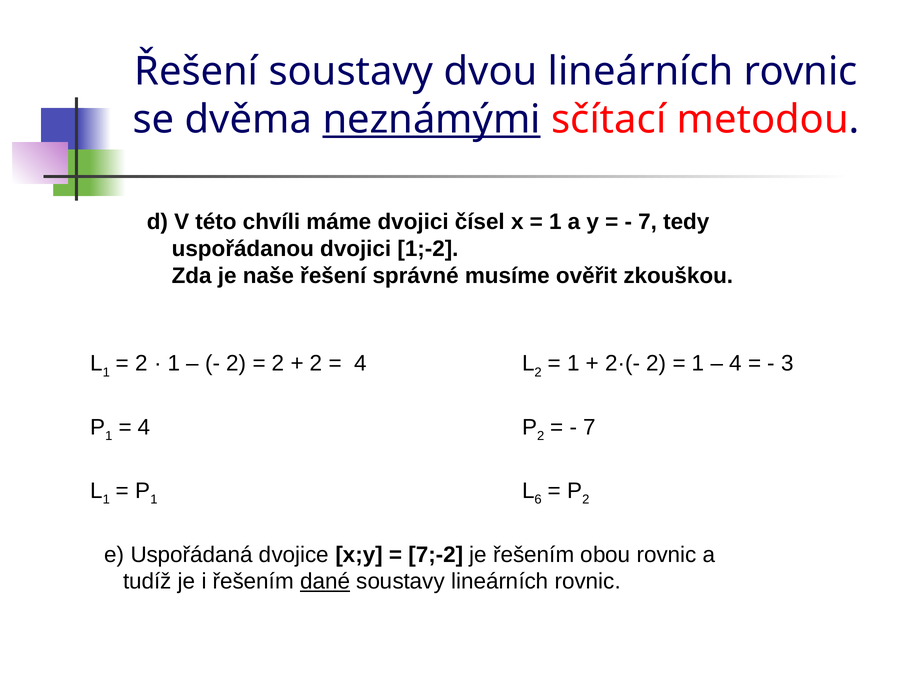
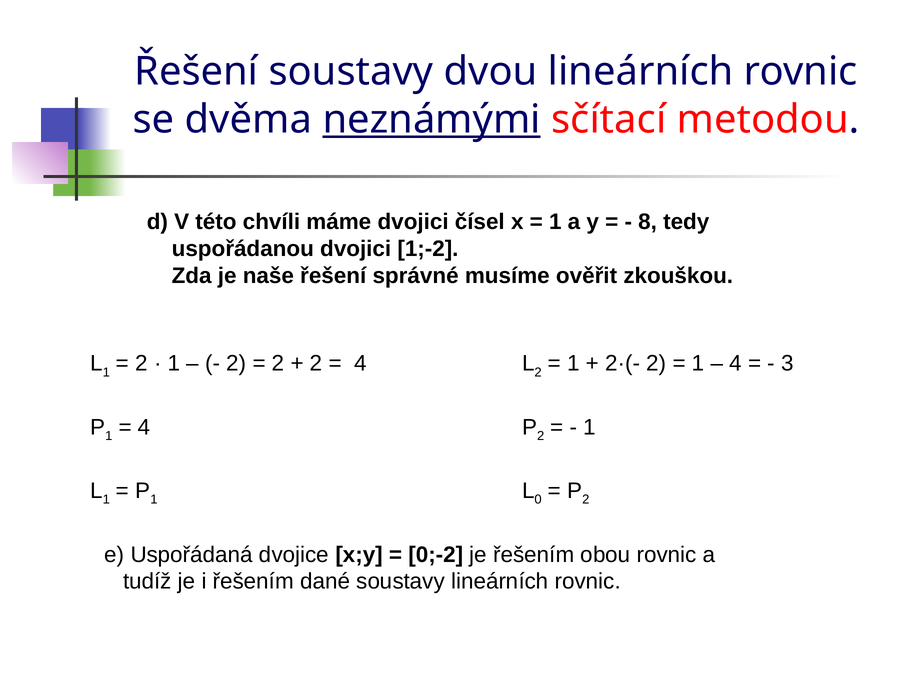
7 at (648, 222): 7 -> 8
7 at (590, 427): 7 -> 1
6: 6 -> 0
7;-2: 7;-2 -> 0;-2
dané underline: present -> none
